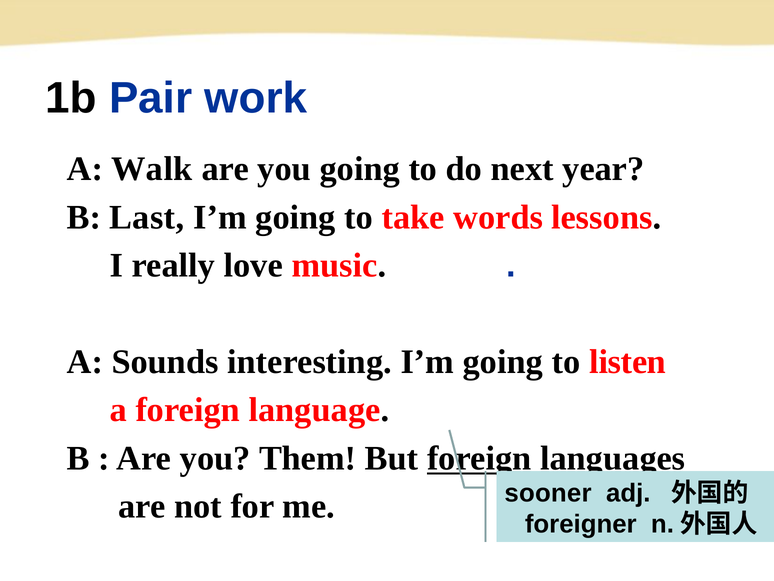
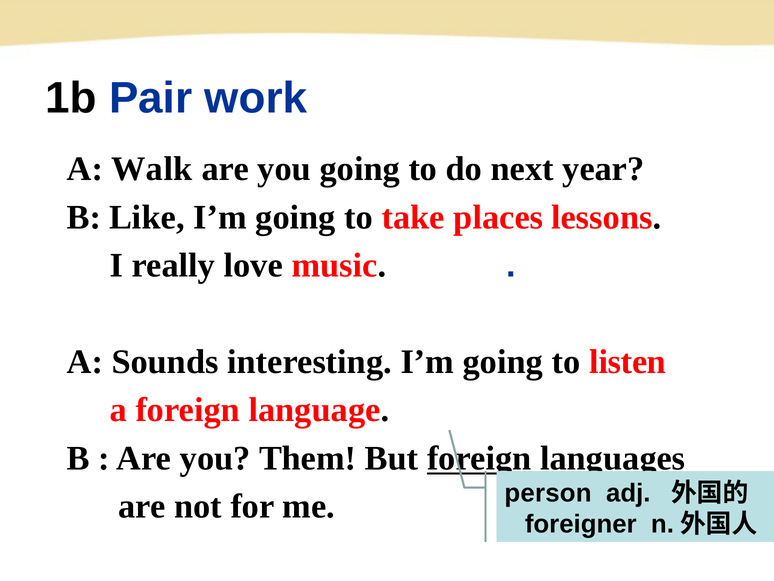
Last: Last -> Like
words: words -> places
sooner: sooner -> person
